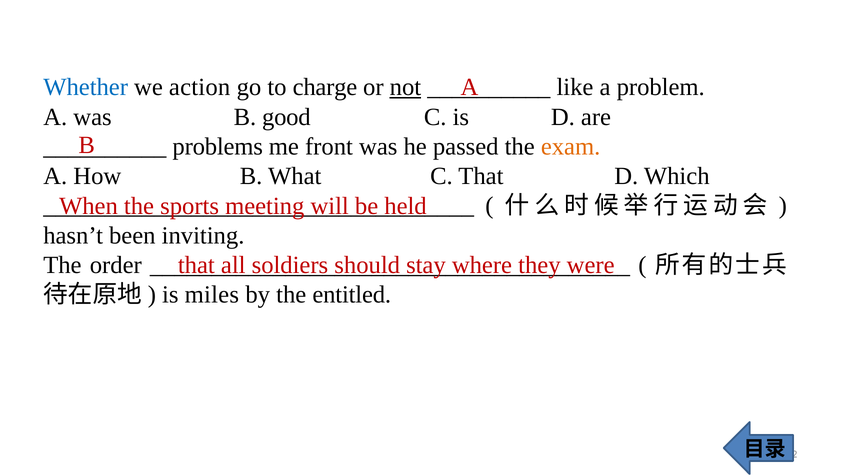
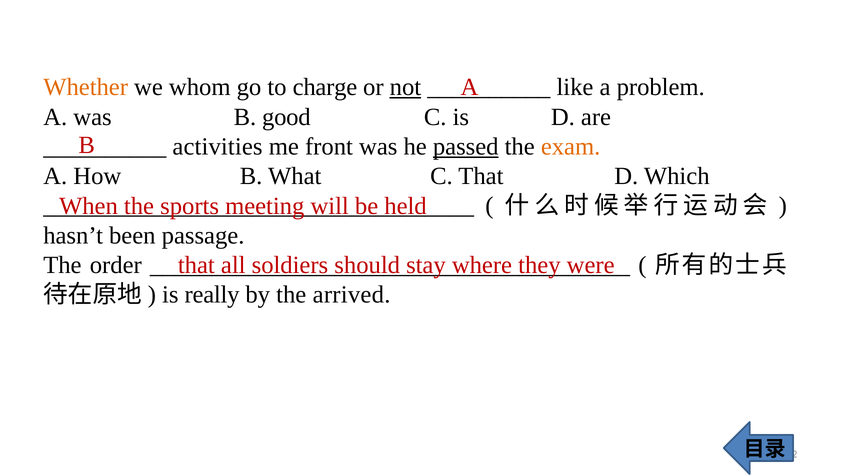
Whether colour: blue -> orange
action: action -> whom
problems: problems -> activities
passed underline: none -> present
inviting: inviting -> passage
miles: miles -> really
entitled: entitled -> arrived
